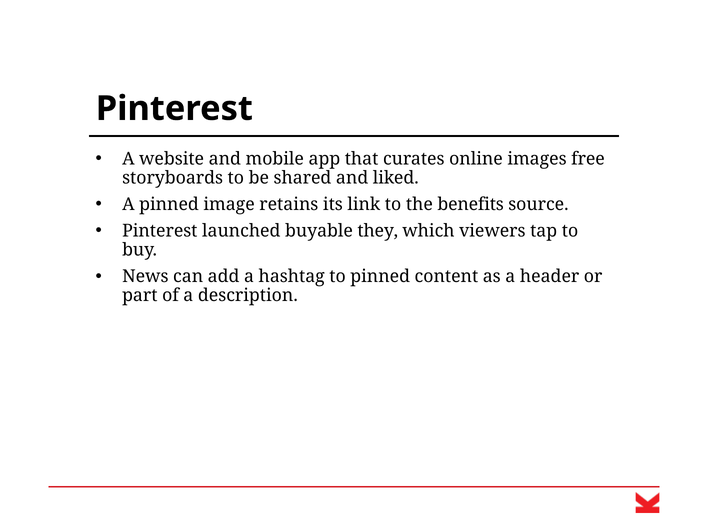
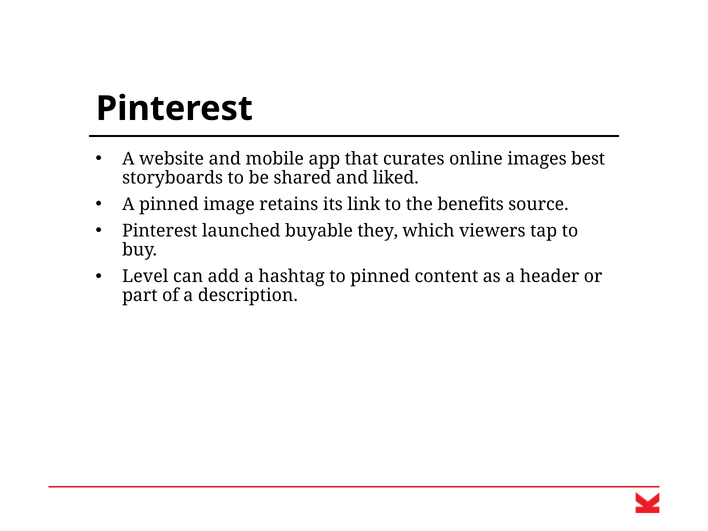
free: free -> best
News: News -> Level
